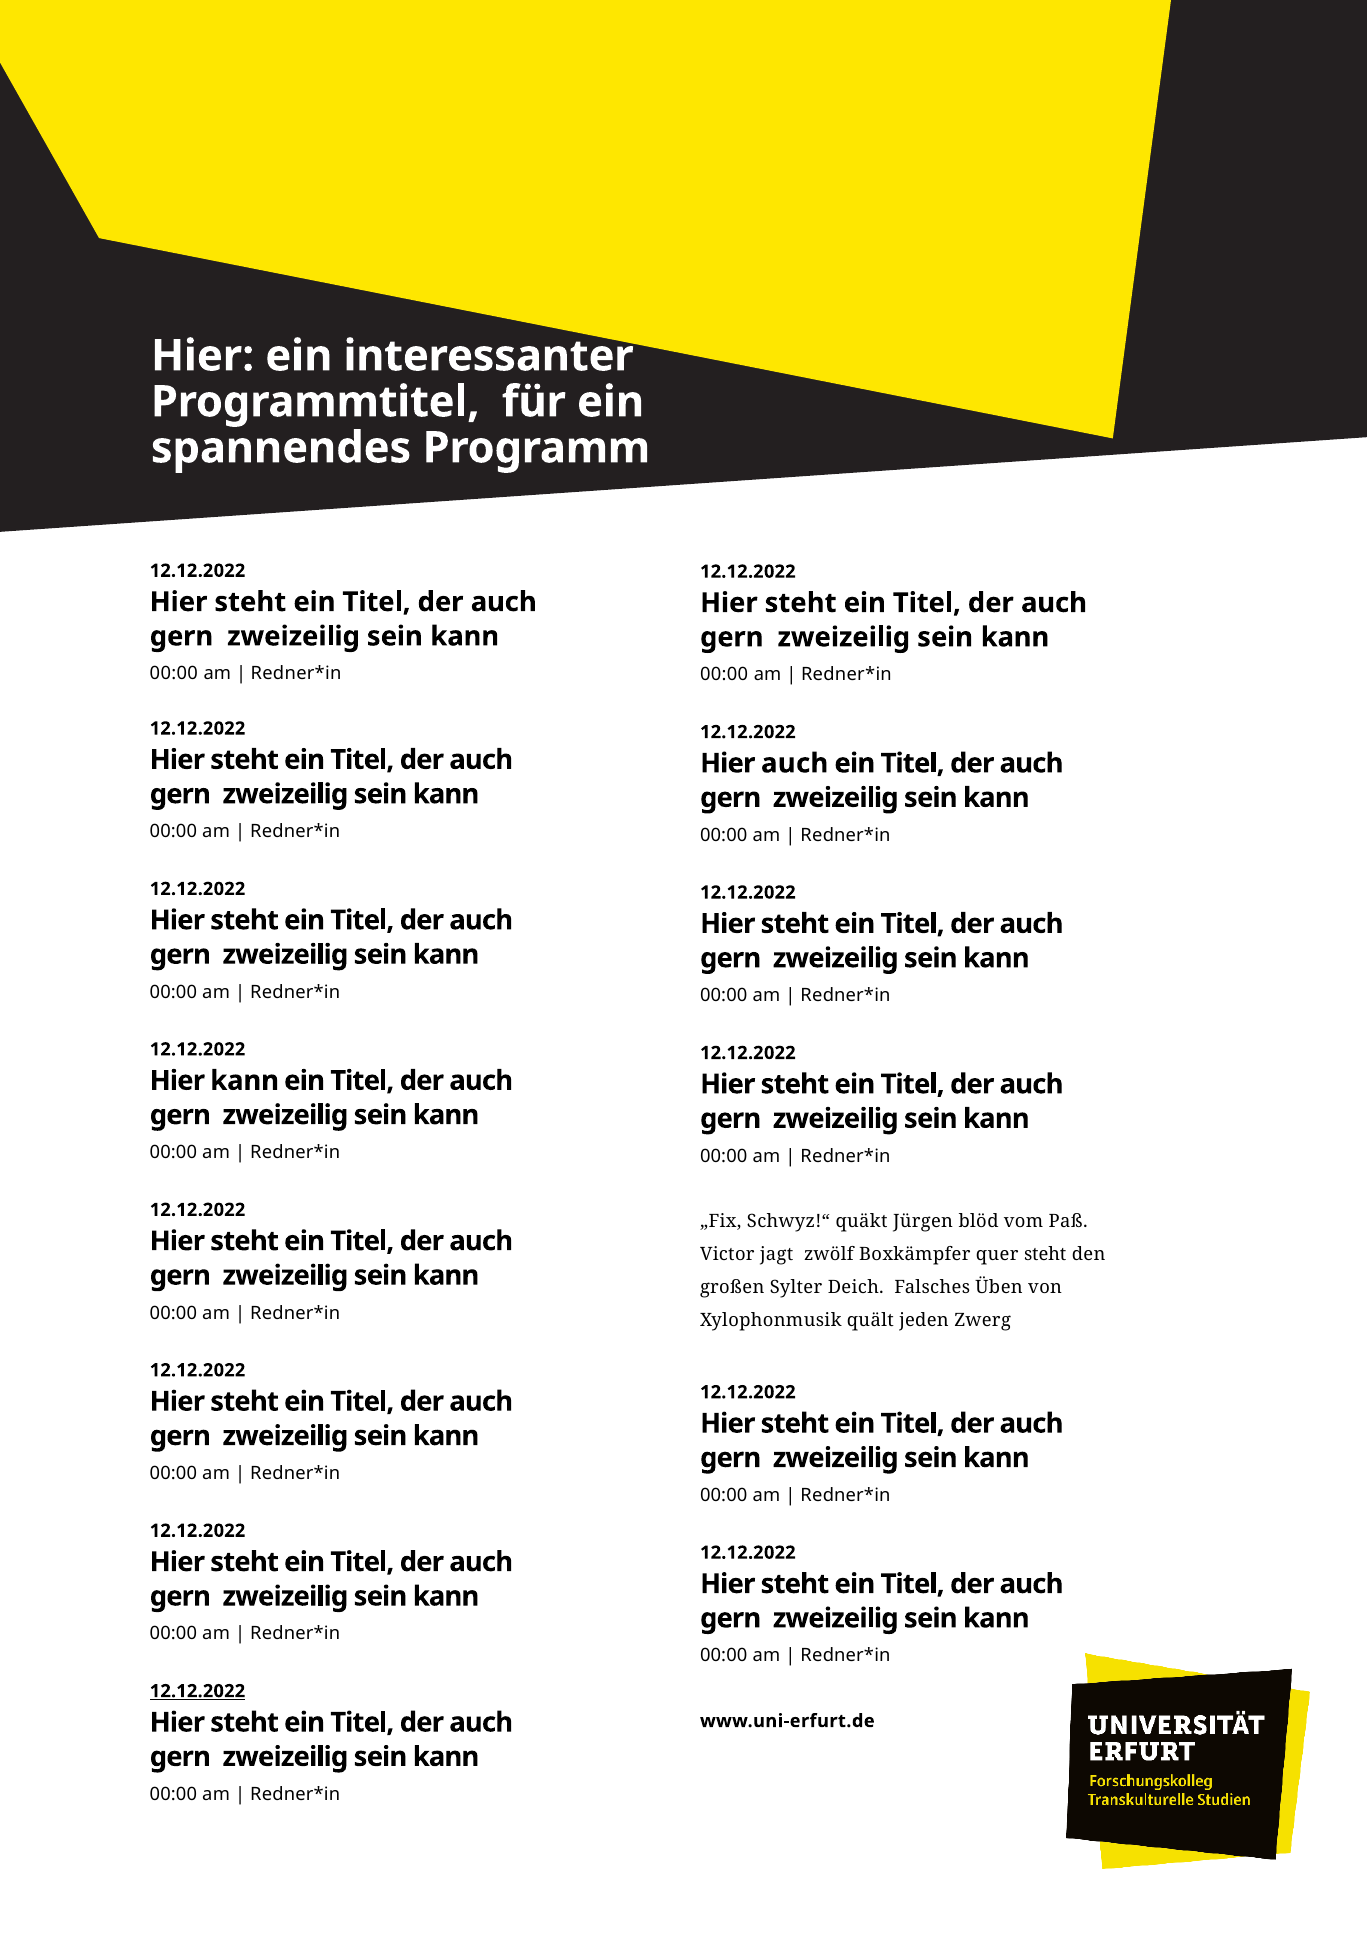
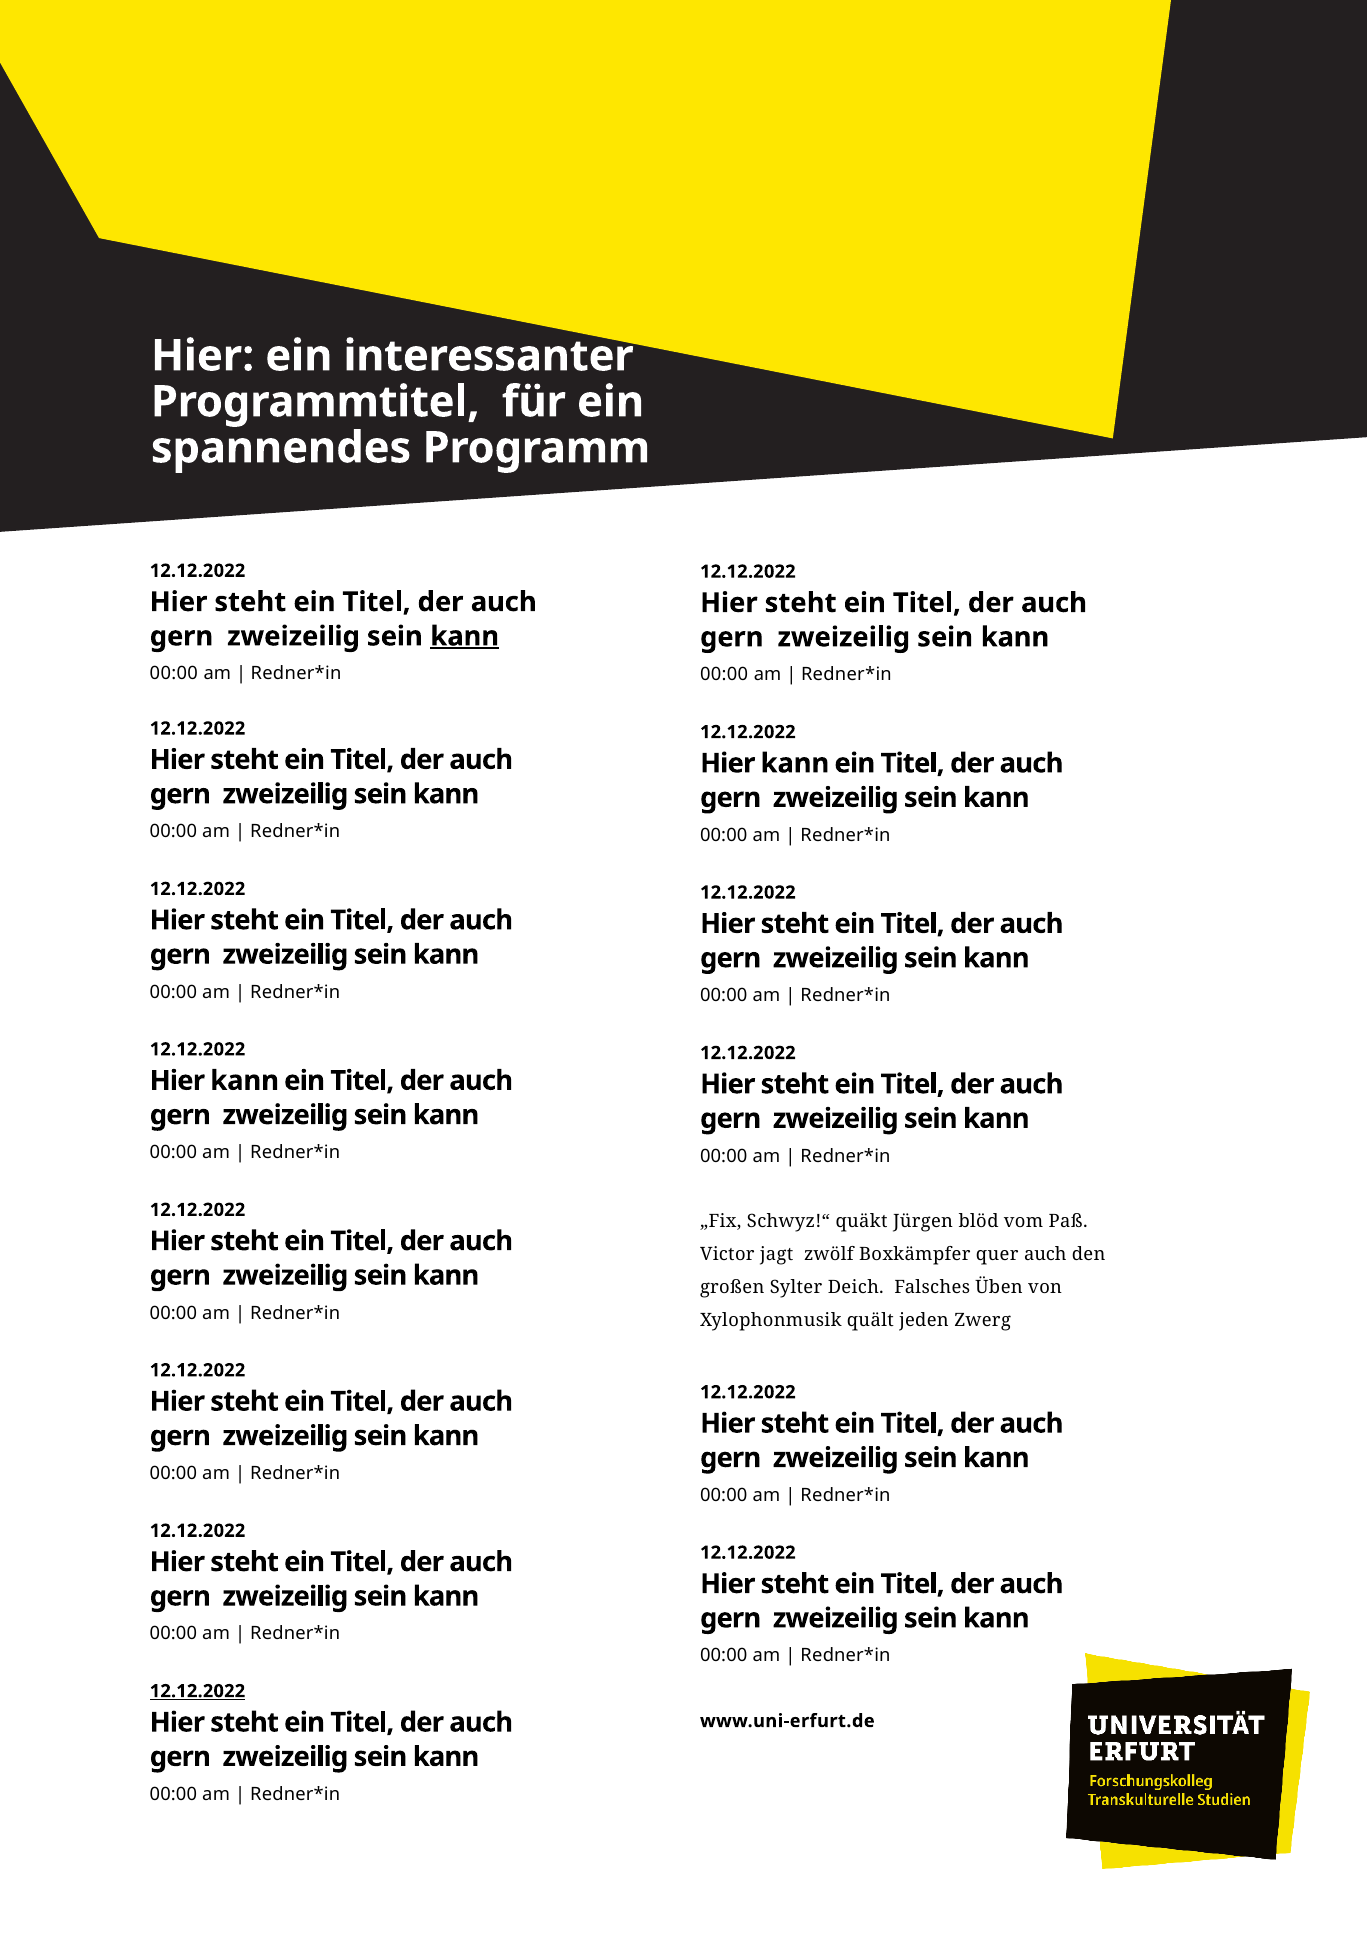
kann at (465, 636) underline: none -> present
auch at (795, 763): auch -> kann
quer steht: steht -> auch
